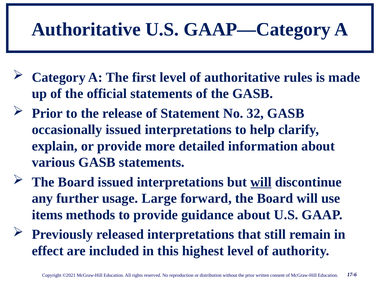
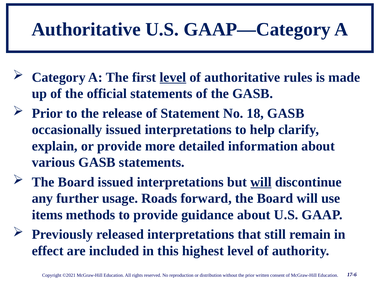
level at (173, 77) underline: none -> present
32: 32 -> 18
Large: Large -> Roads
